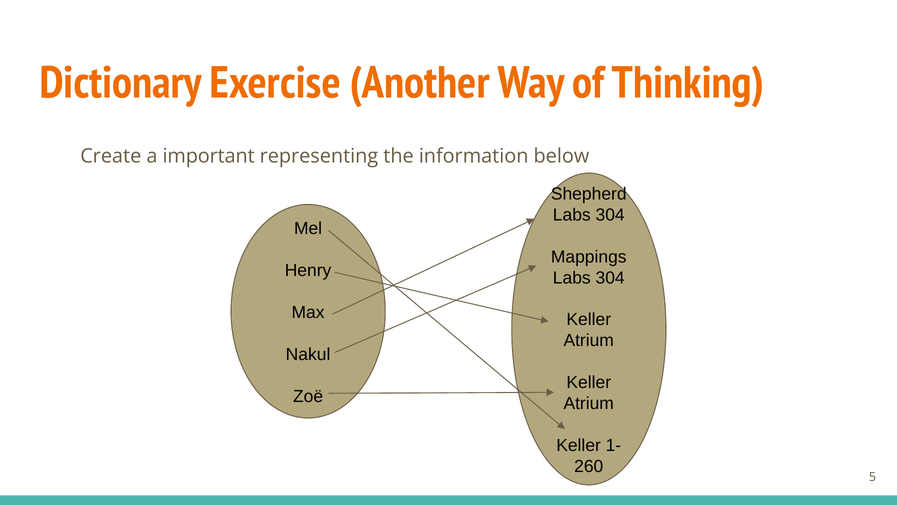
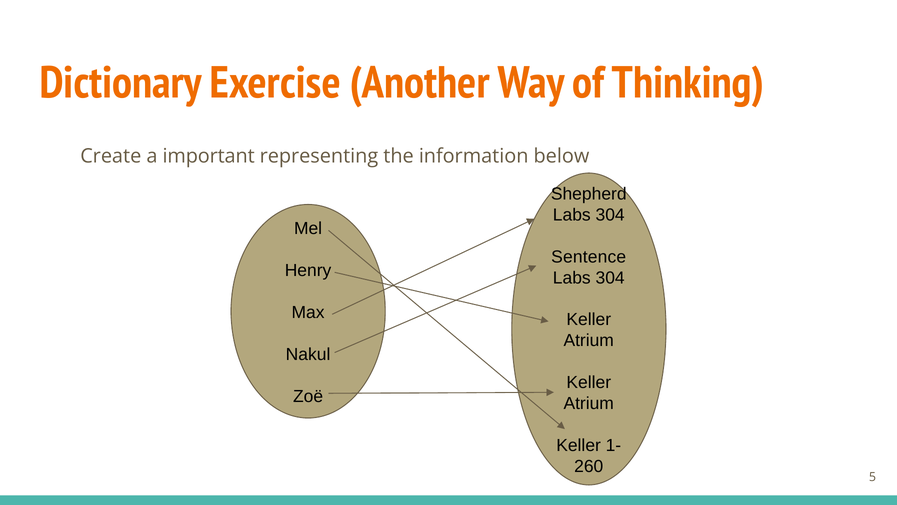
Mappings: Mappings -> Sentence
